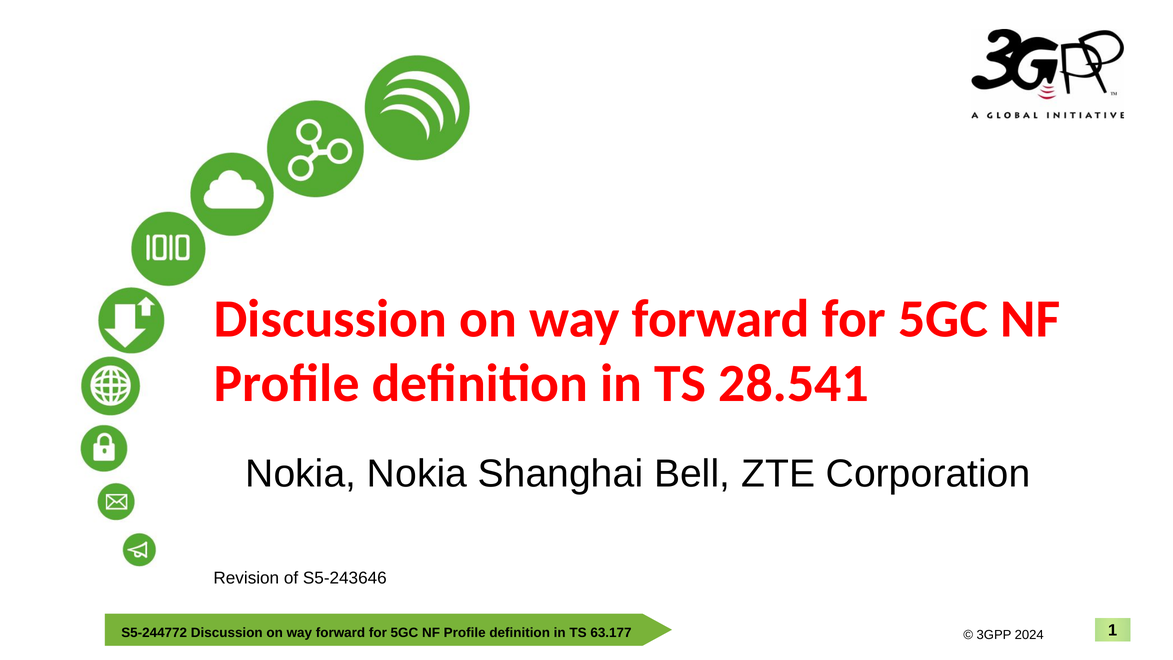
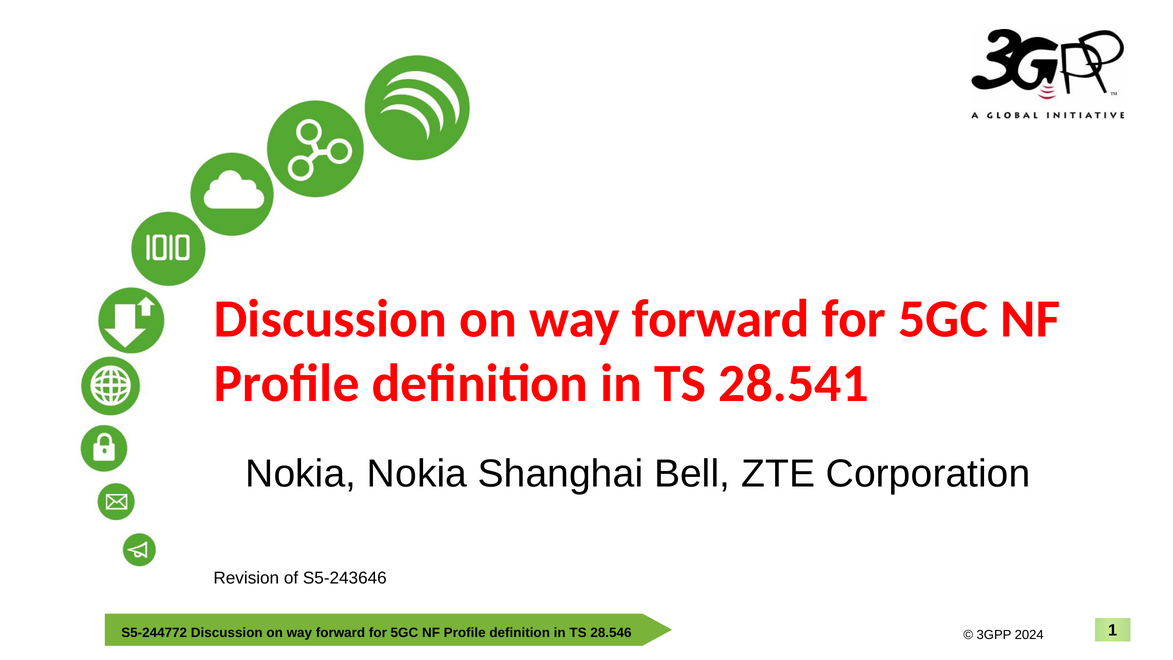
63.177: 63.177 -> 28.546
